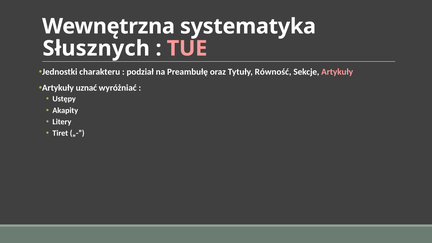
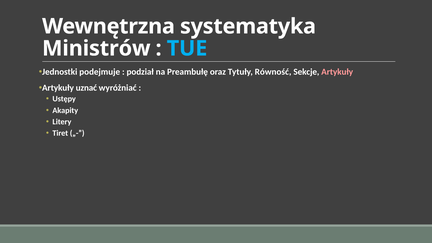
Słusznych: Słusznych -> Ministrów
TUE colour: pink -> light blue
charakteru: charakteru -> podejmuje
